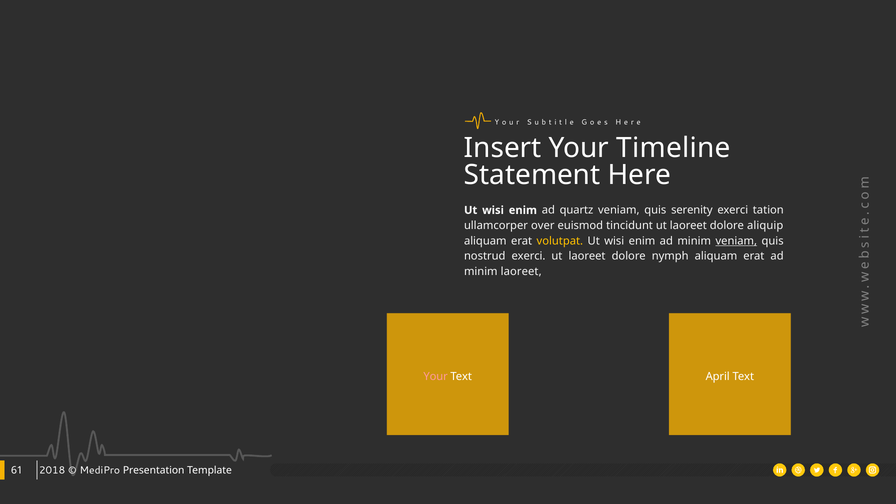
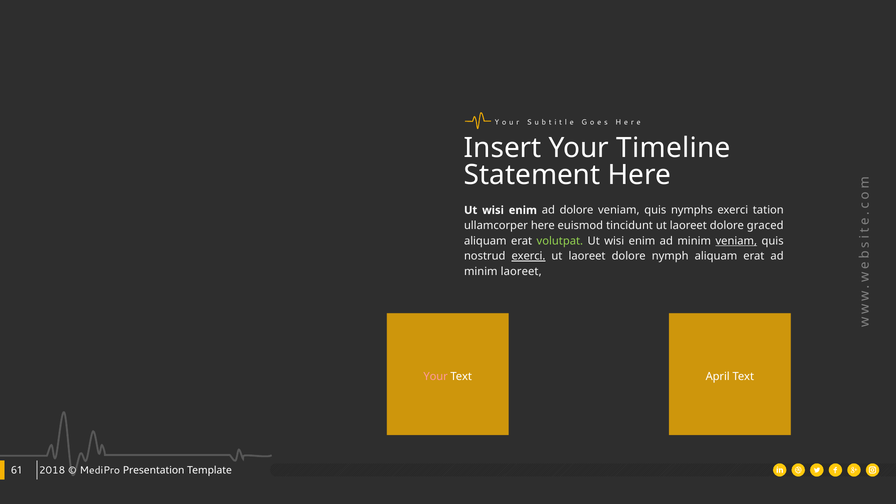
ad quartz: quartz -> dolore
serenity: serenity -> nymphs
ullamcorper over: over -> here
aliquip: aliquip -> graced
volutpat colour: yellow -> light green
exerci at (528, 256) underline: none -> present
